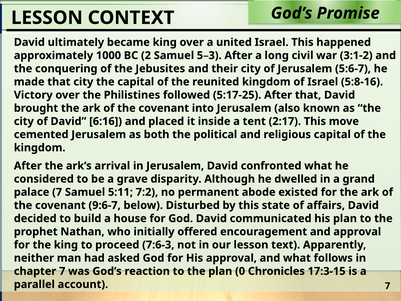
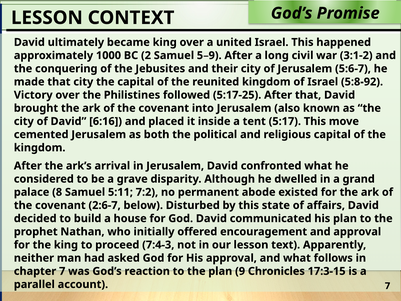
5–3: 5–3 -> 5–9
5:8-16: 5:8-16 -> 5:8-92
2:17: 2:17 -> 5:17
palace 7: 7 -> 8
9:6-7: 9:6-7 -> 2:6-7
7:6-3: 7:6-3 -> 7:4-3
0: 0 -> 9
